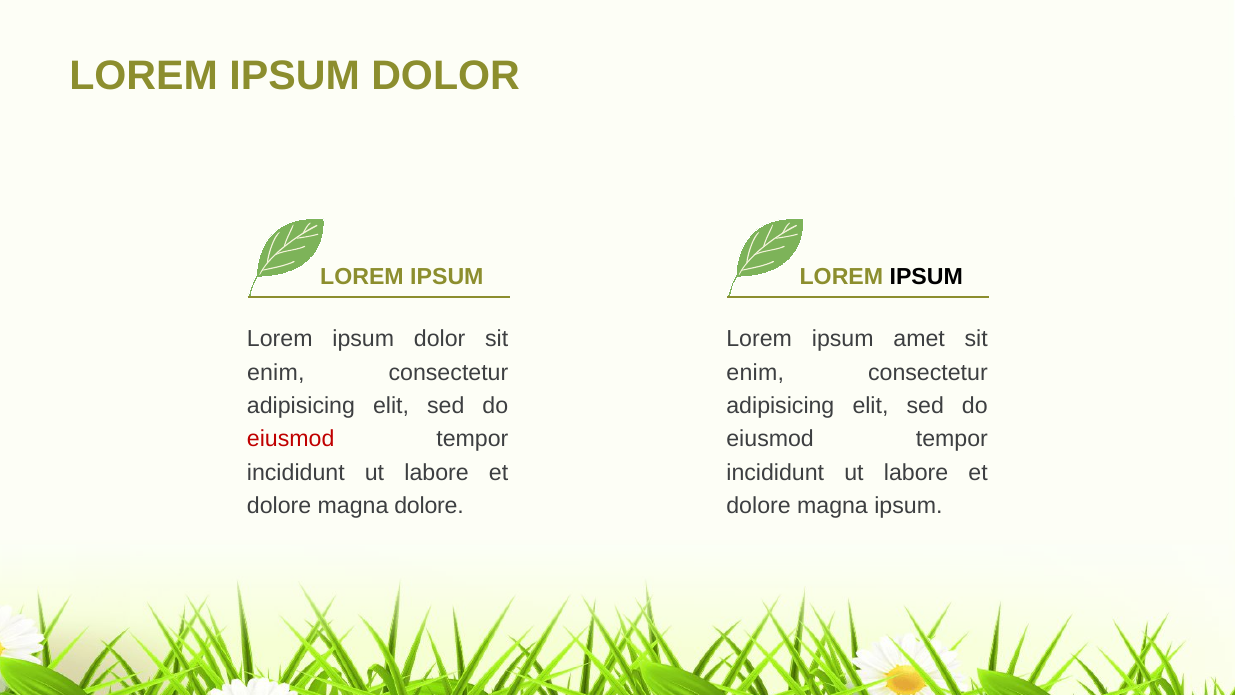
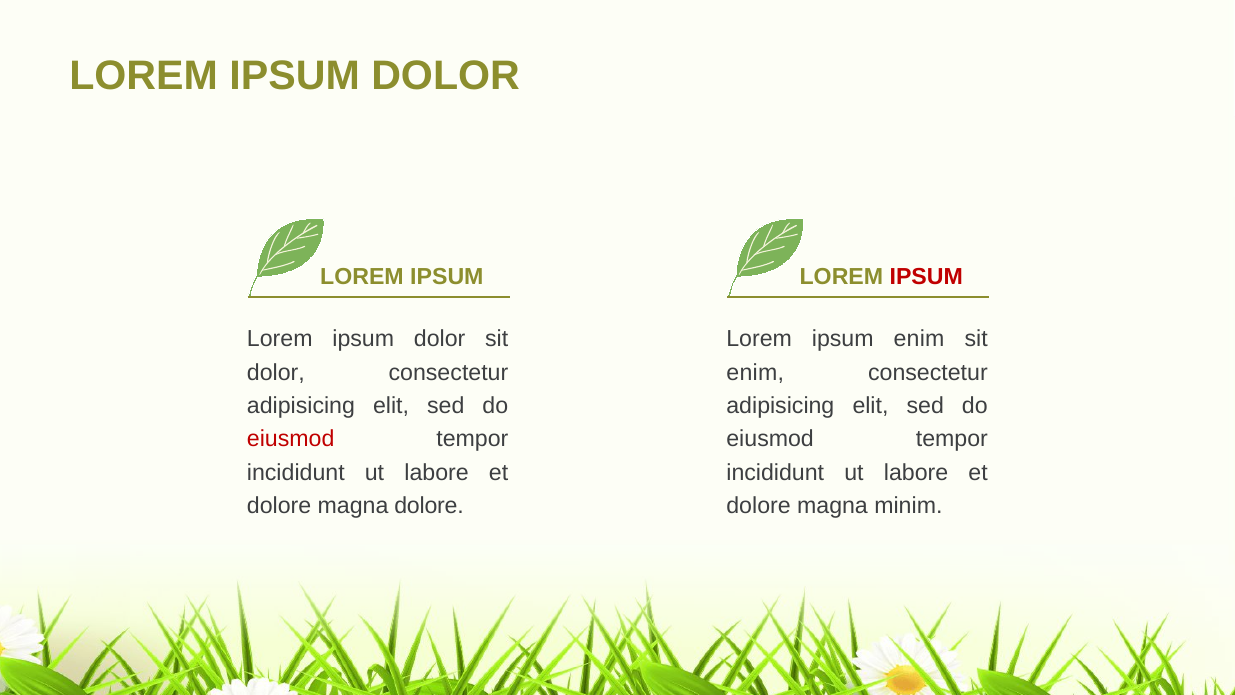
IPSUM at (926, 276) colour: black -> red
ipsum amet: amet -> enim
enim at (276, 372): enim -> dolor
magna ipsum: ipsum -> minim
